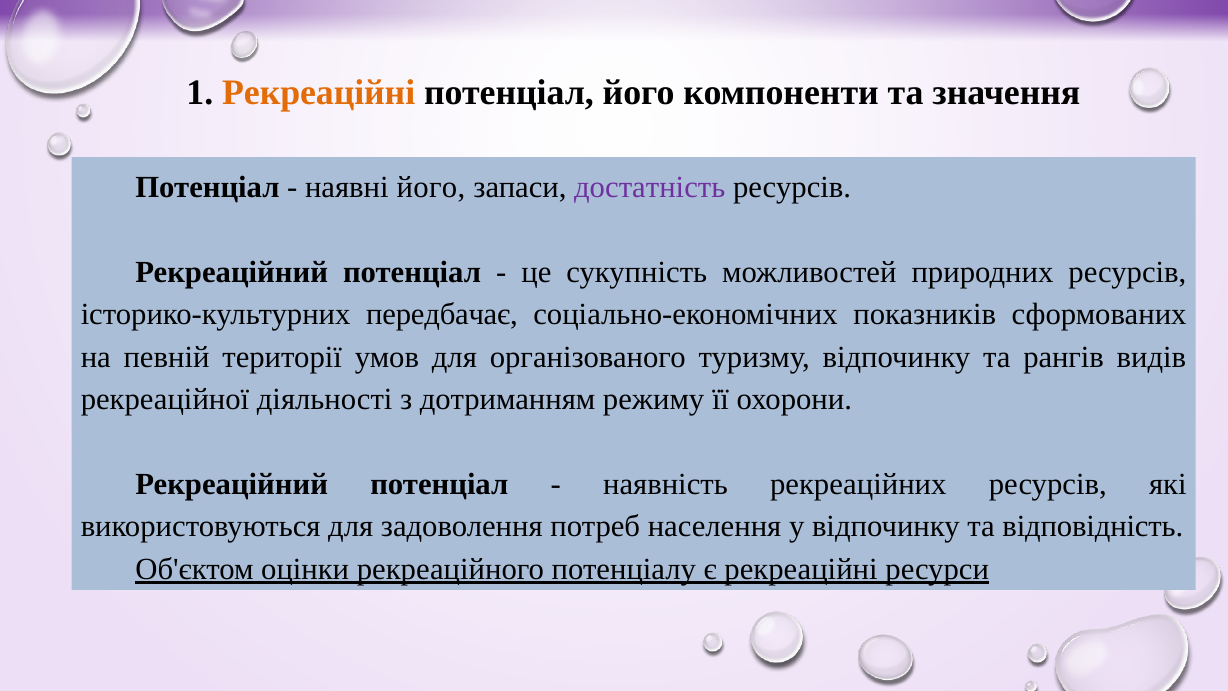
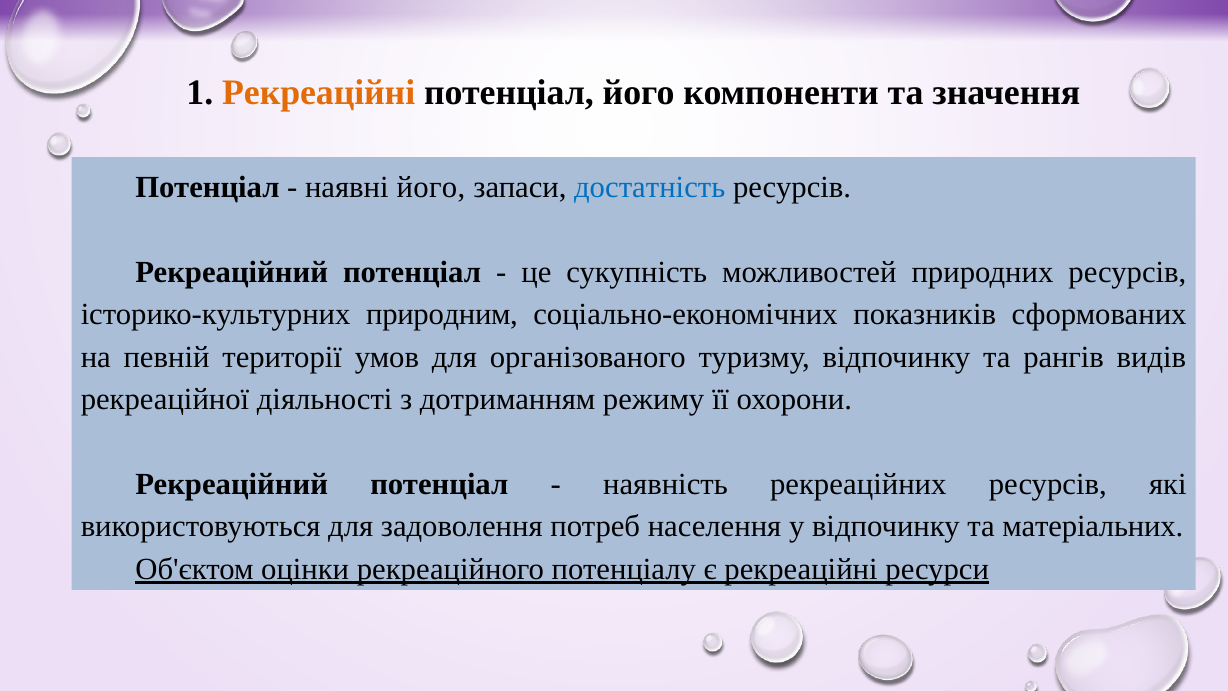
достатність colour: purple -> blue
передбачає: передбачає -> природним
відповідність: відповідність -> матеріальних
